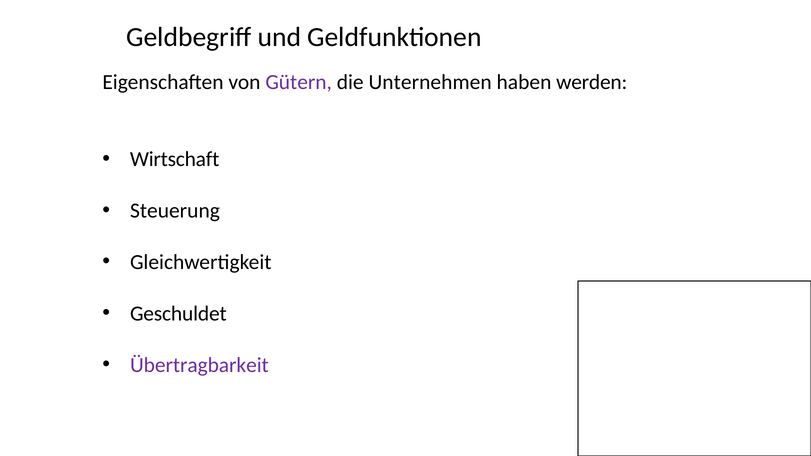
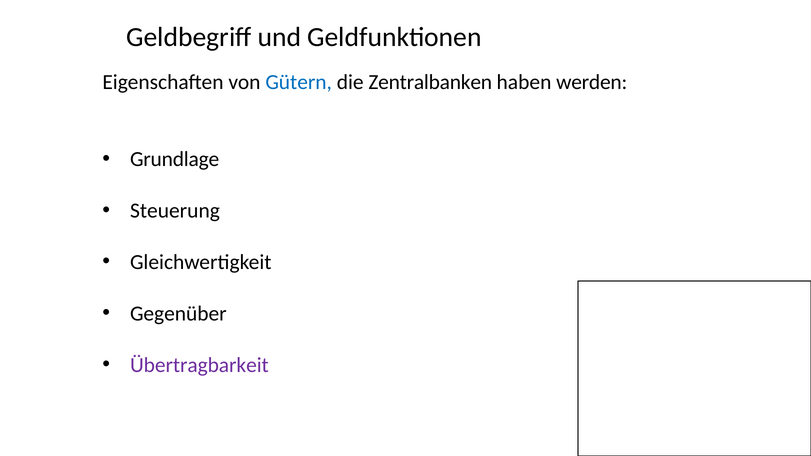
Gütern colour: purple -> blue
Unternehmen: Unternehmen -> Zentralbanken
Wirtschaft: Wirtschaft -> Grundlage
Geschuldet: Geschuldet -> Gegenüber
